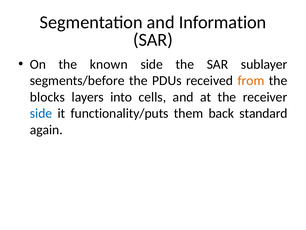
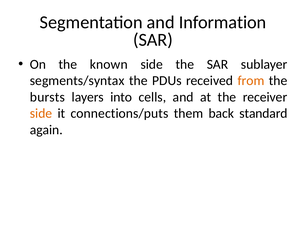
segments/before: segments/before -> segments/syntax
blocks: blocks -> bursts
side at (41, 113) colour: blue -> orange
functionality/puts: functionality/puts -> connections/puts
